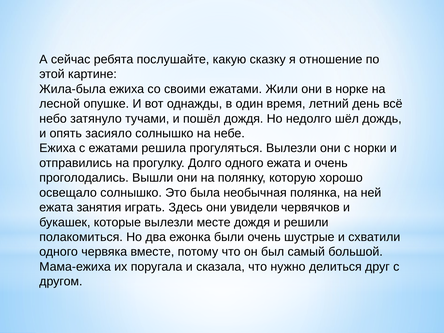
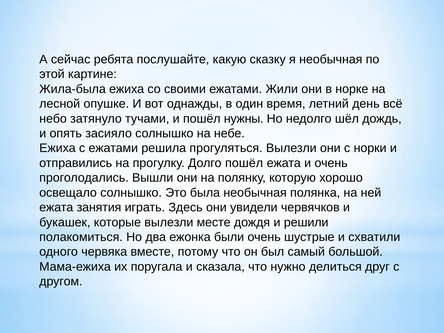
я отношение: отношение -> необычная
пошёл дождя: дождя -> нужны
Долго одного: одного -> пошёл
